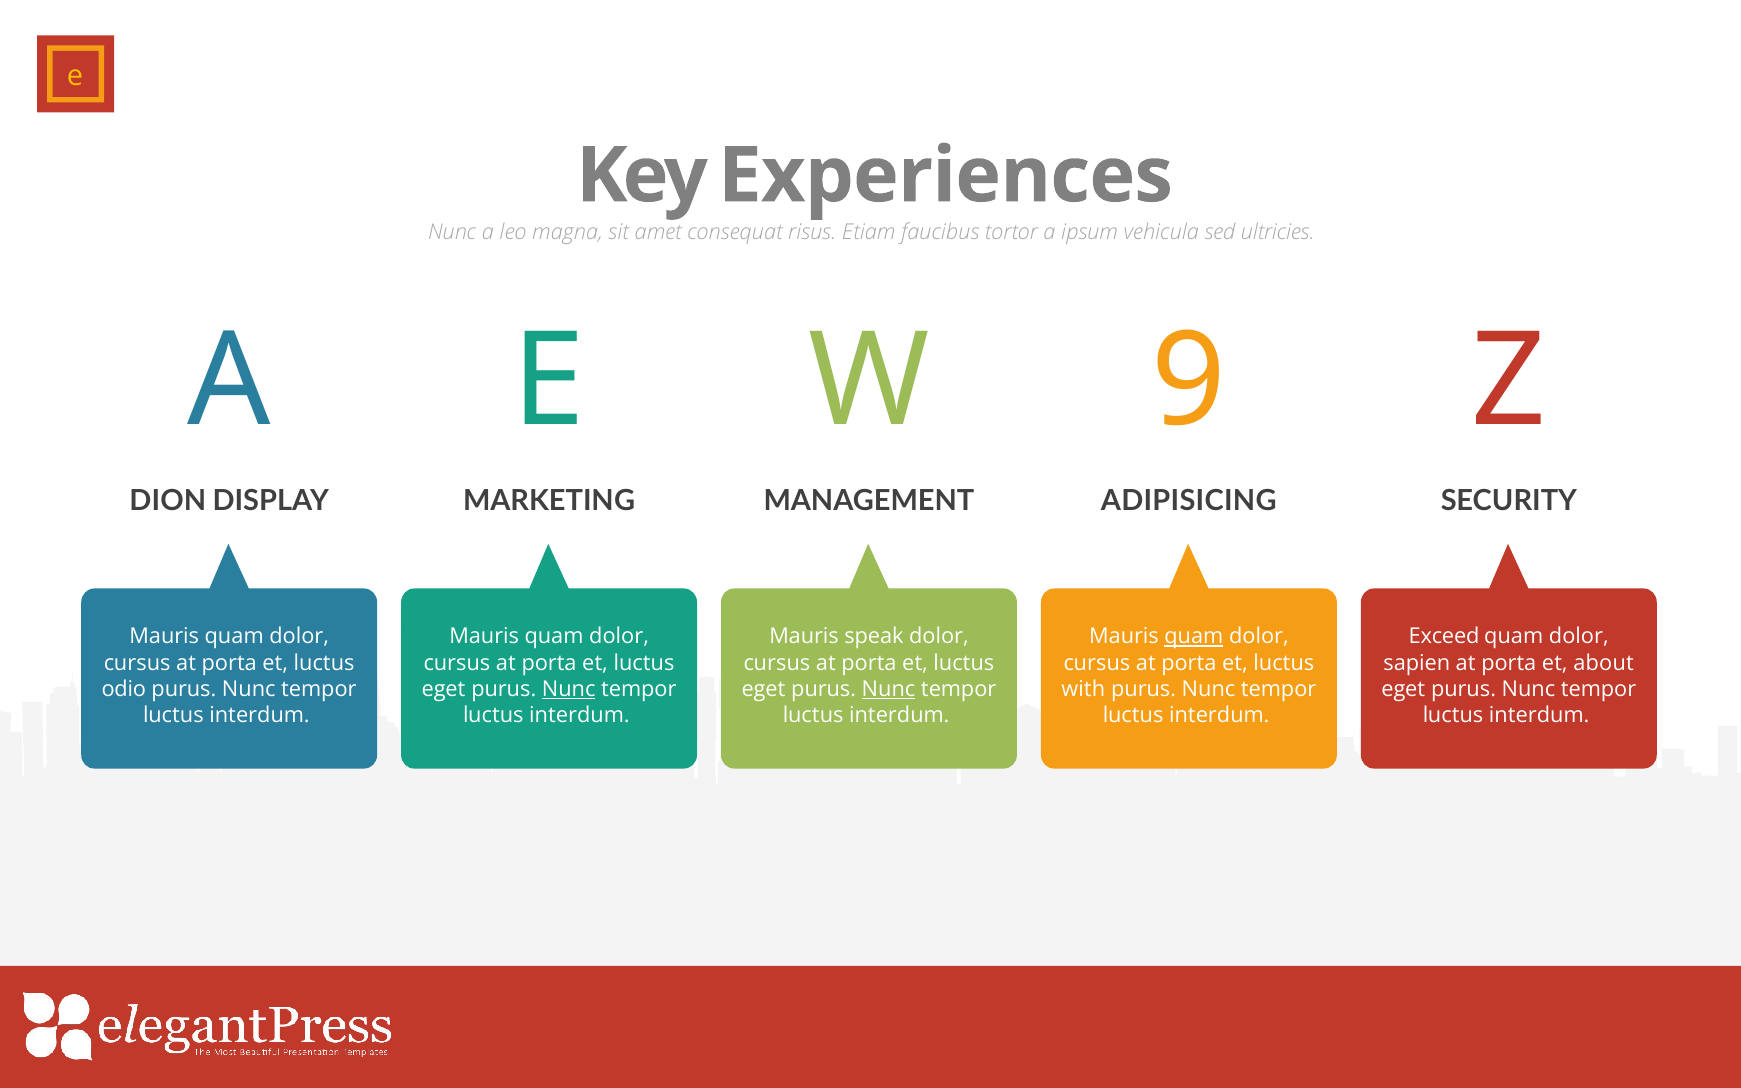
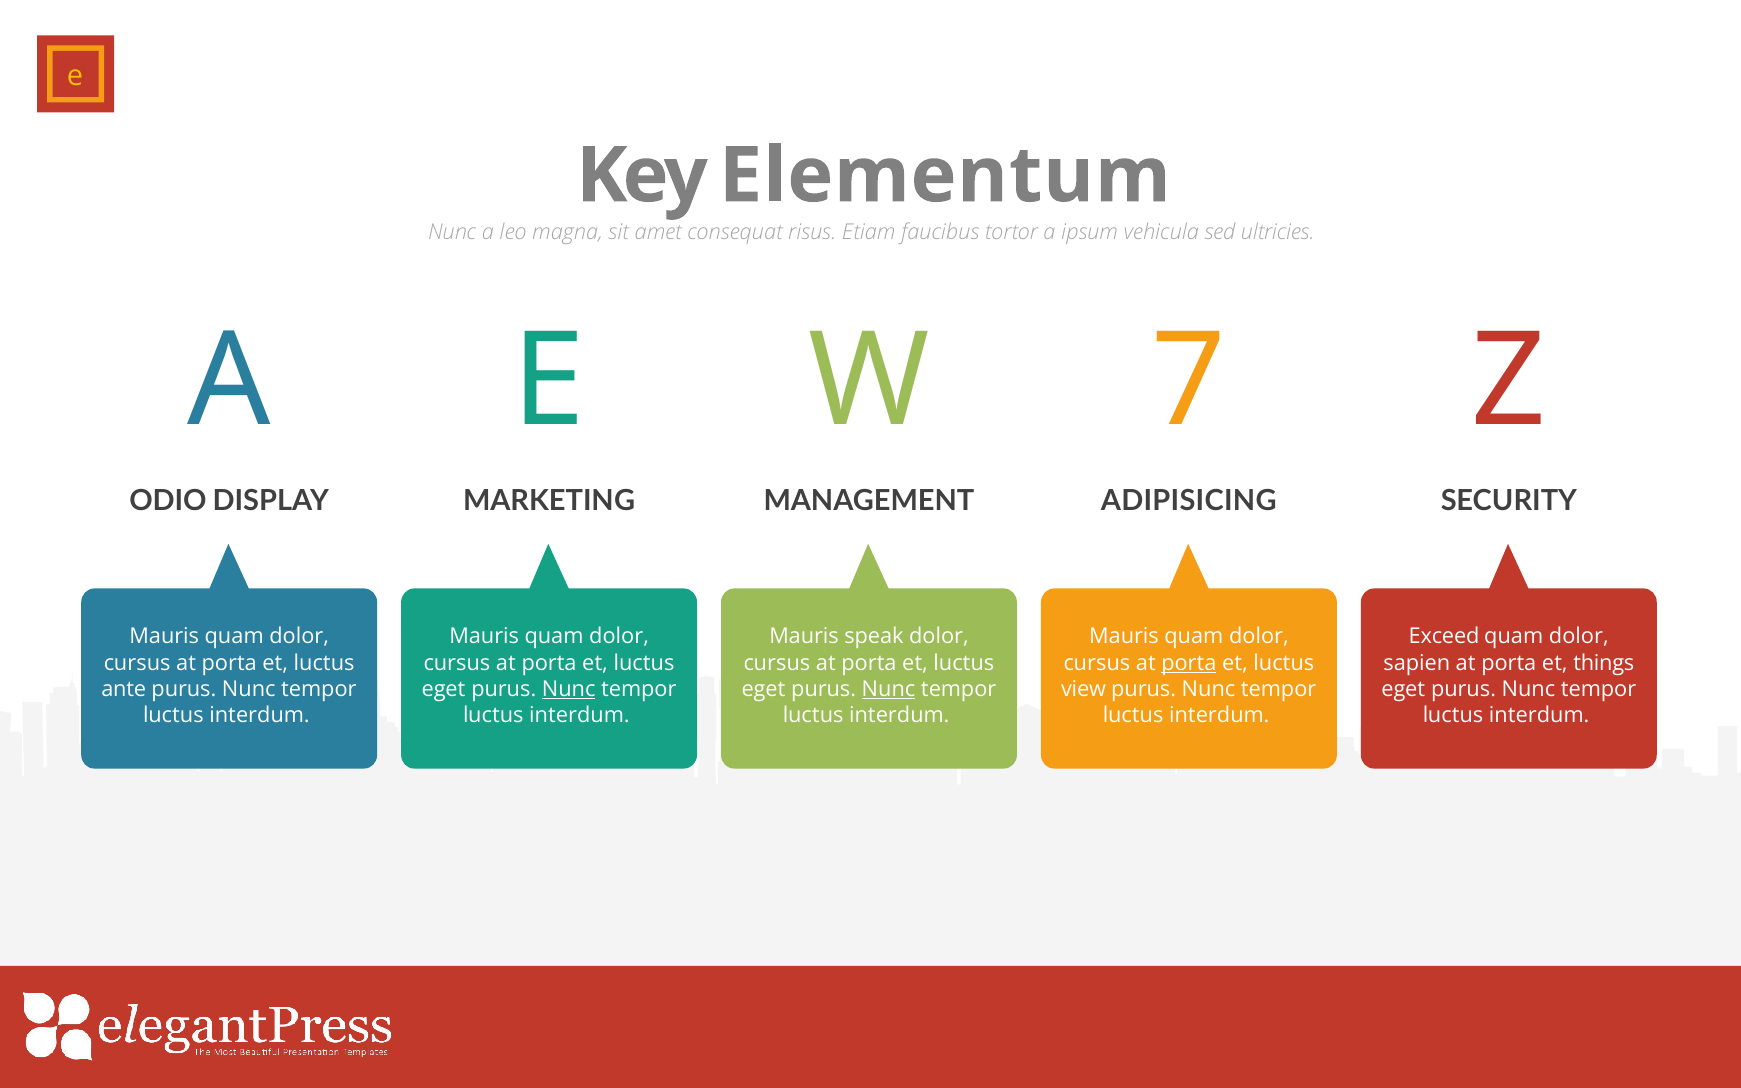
Experiences: Experiences -> Elementum
9: 9 -> 7
DION: DION -> ODIO
quam at (1194, 637) underline: present -> none
porta at (1189, 663) underline: none -> present
about: about -> things
odio: odio -> ante
with: with -> view
